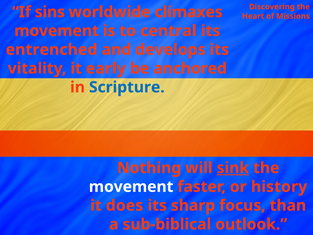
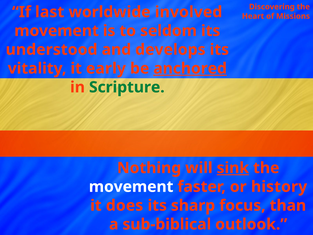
sins: sins -> last
climaxes: climaxes -> involved
central: central -> seldom
entrenched: entrenched -> understood
anchored underline: none -> present
Scripture colour: blue -> green
